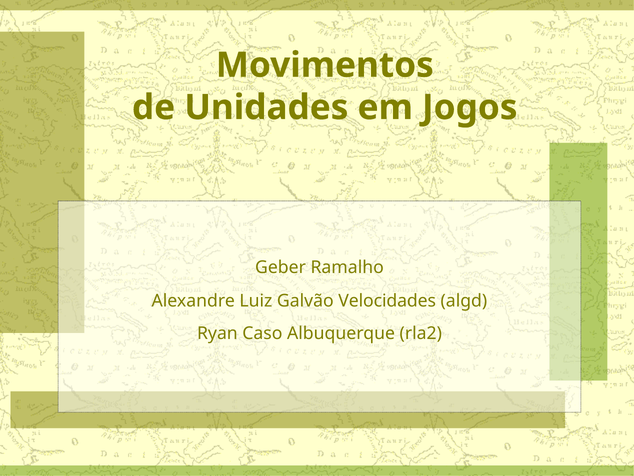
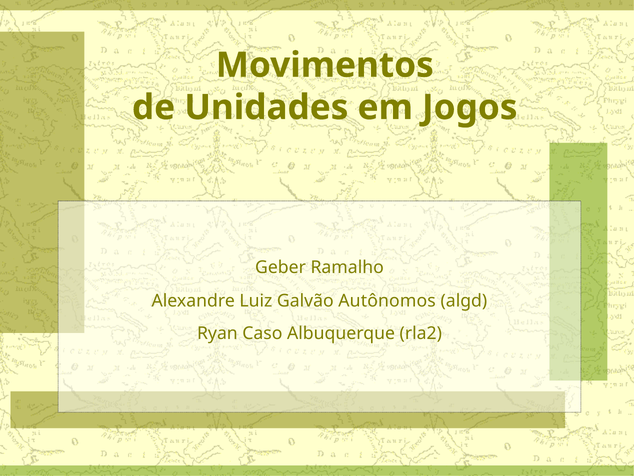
Velocidades: Velocidades -> Autônomos
